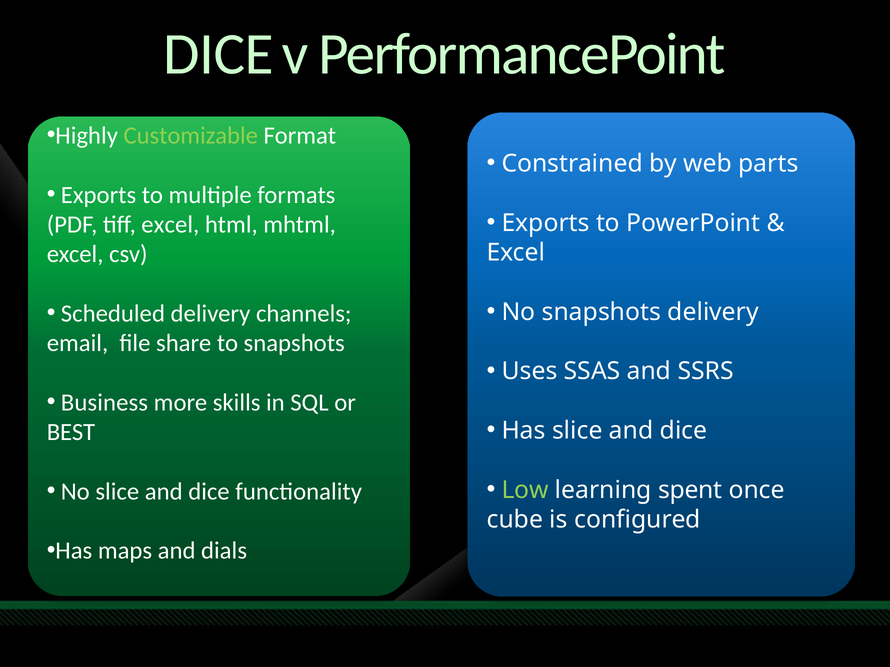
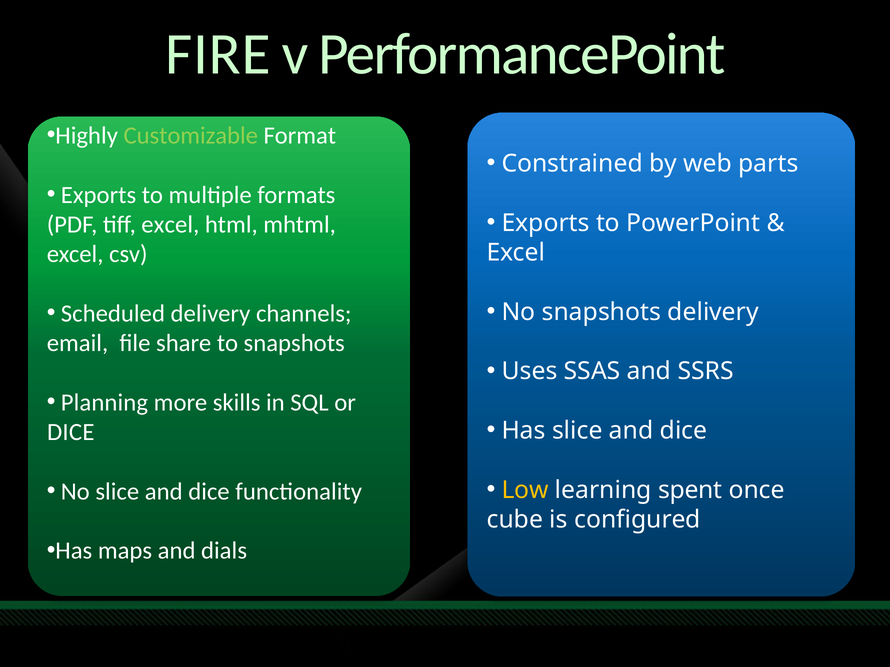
DICE at (219, 54): DICE -> FIRE
Business: Business -> Planning
BEST at (71, 432): BEST -> DICE
Low colour: light green -> yellow
